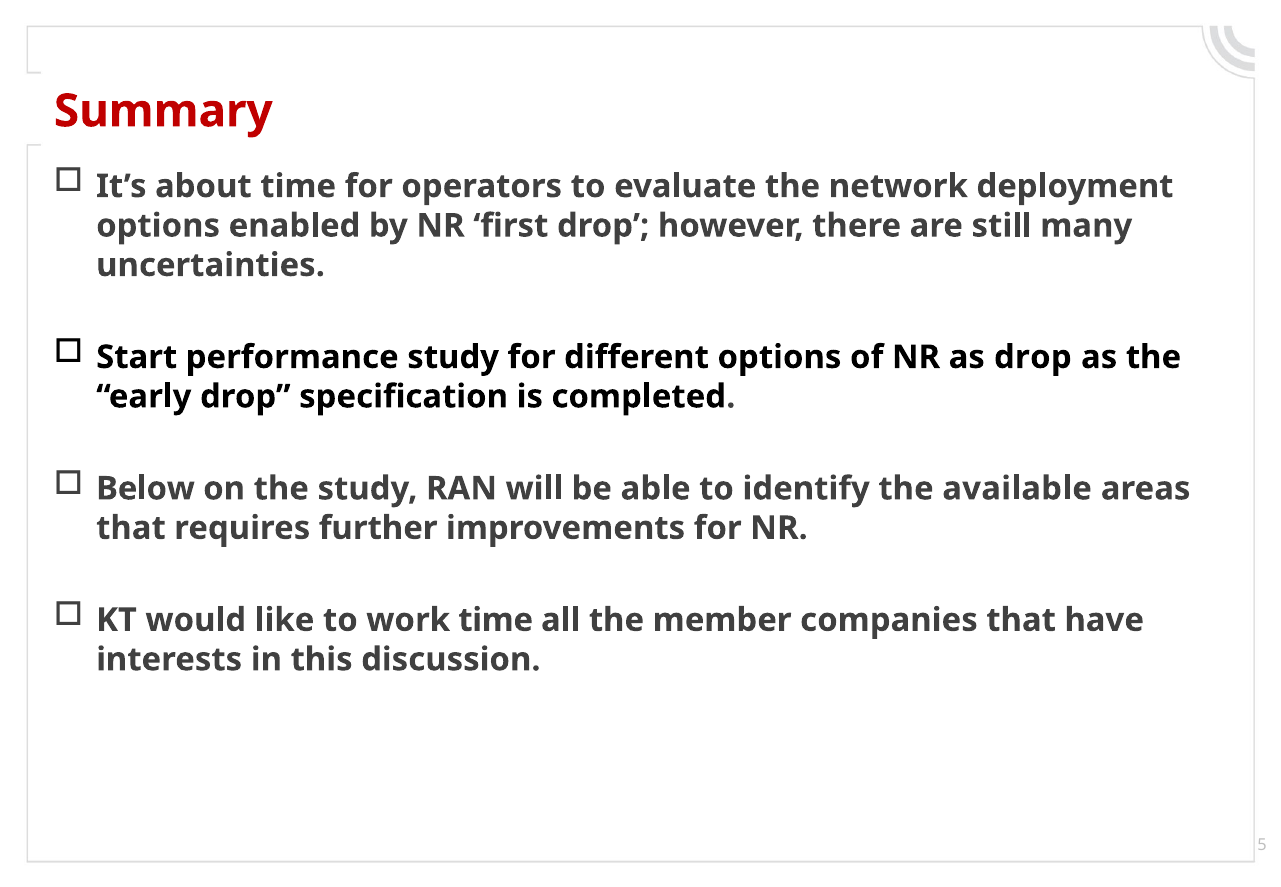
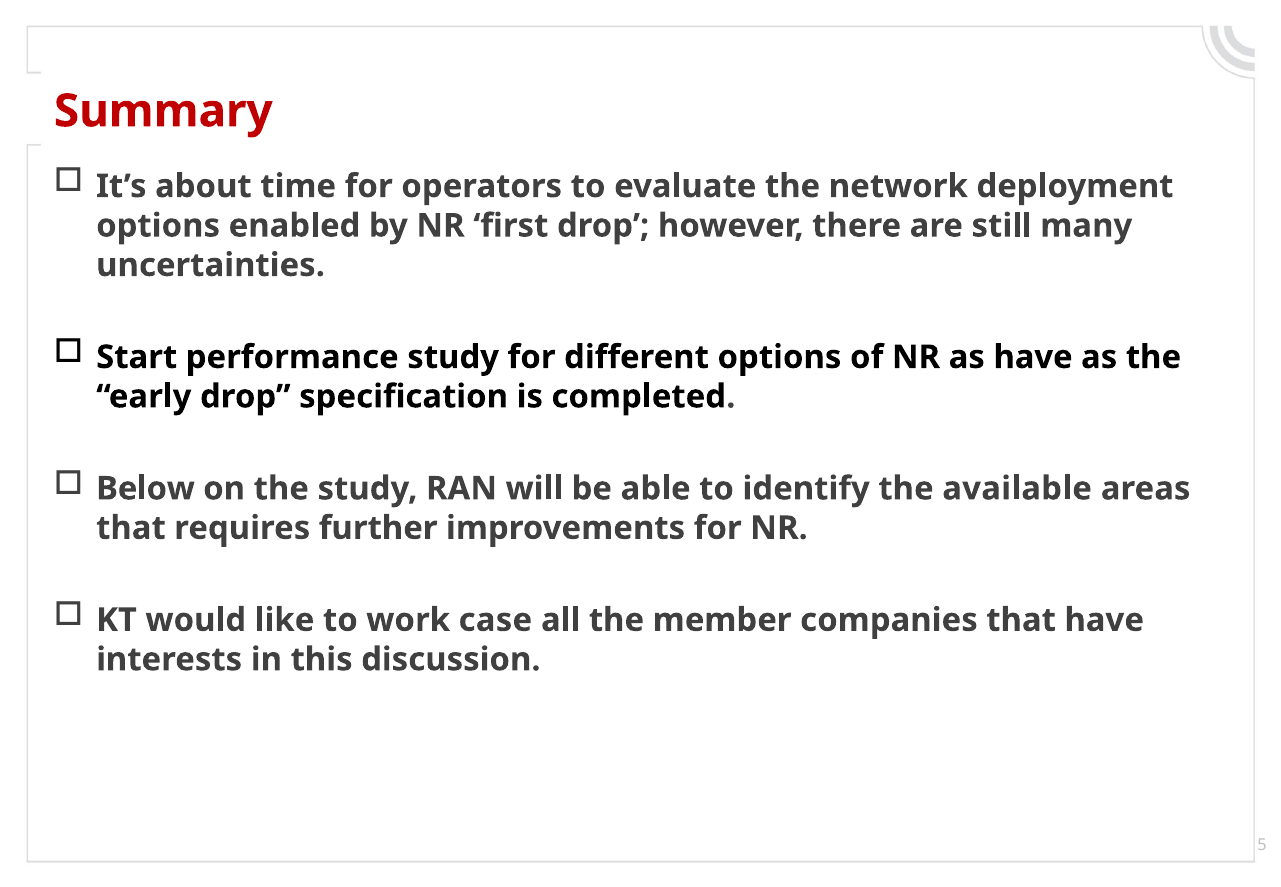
as drop: drop -> have
work time: time -> case
